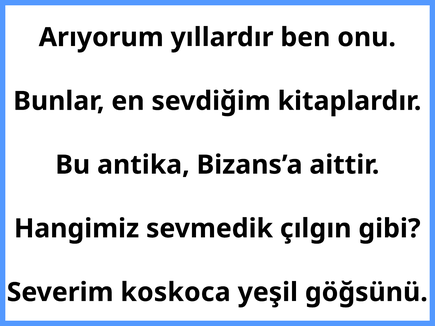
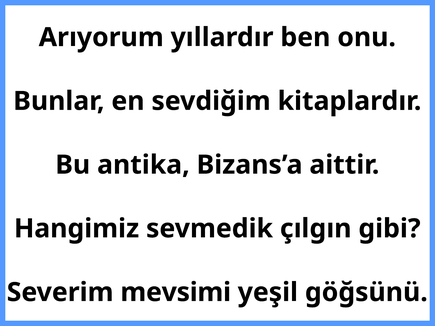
koskoca: koskoca -> mevsimi
